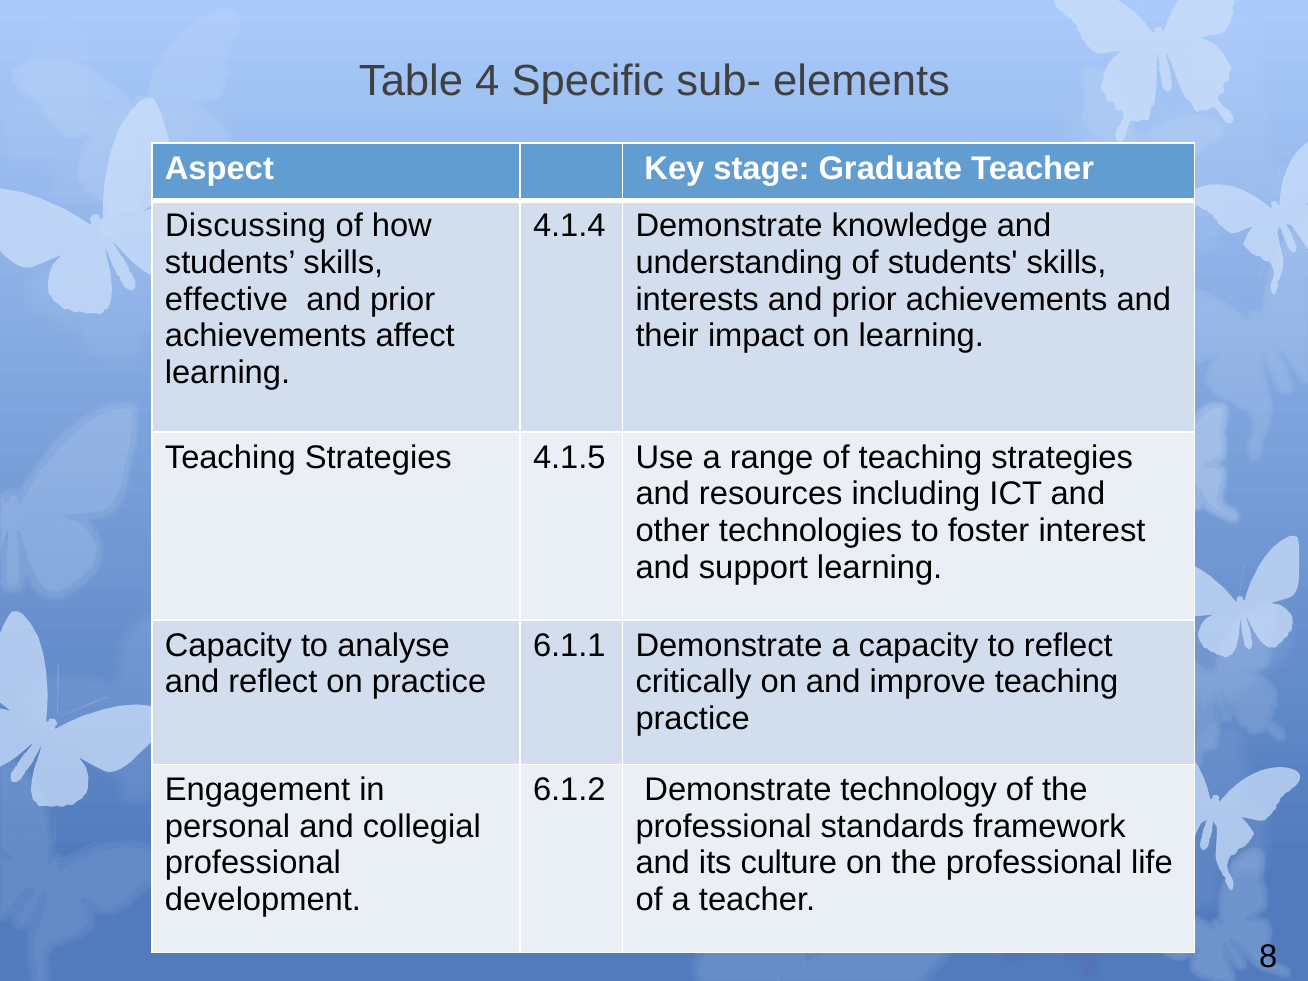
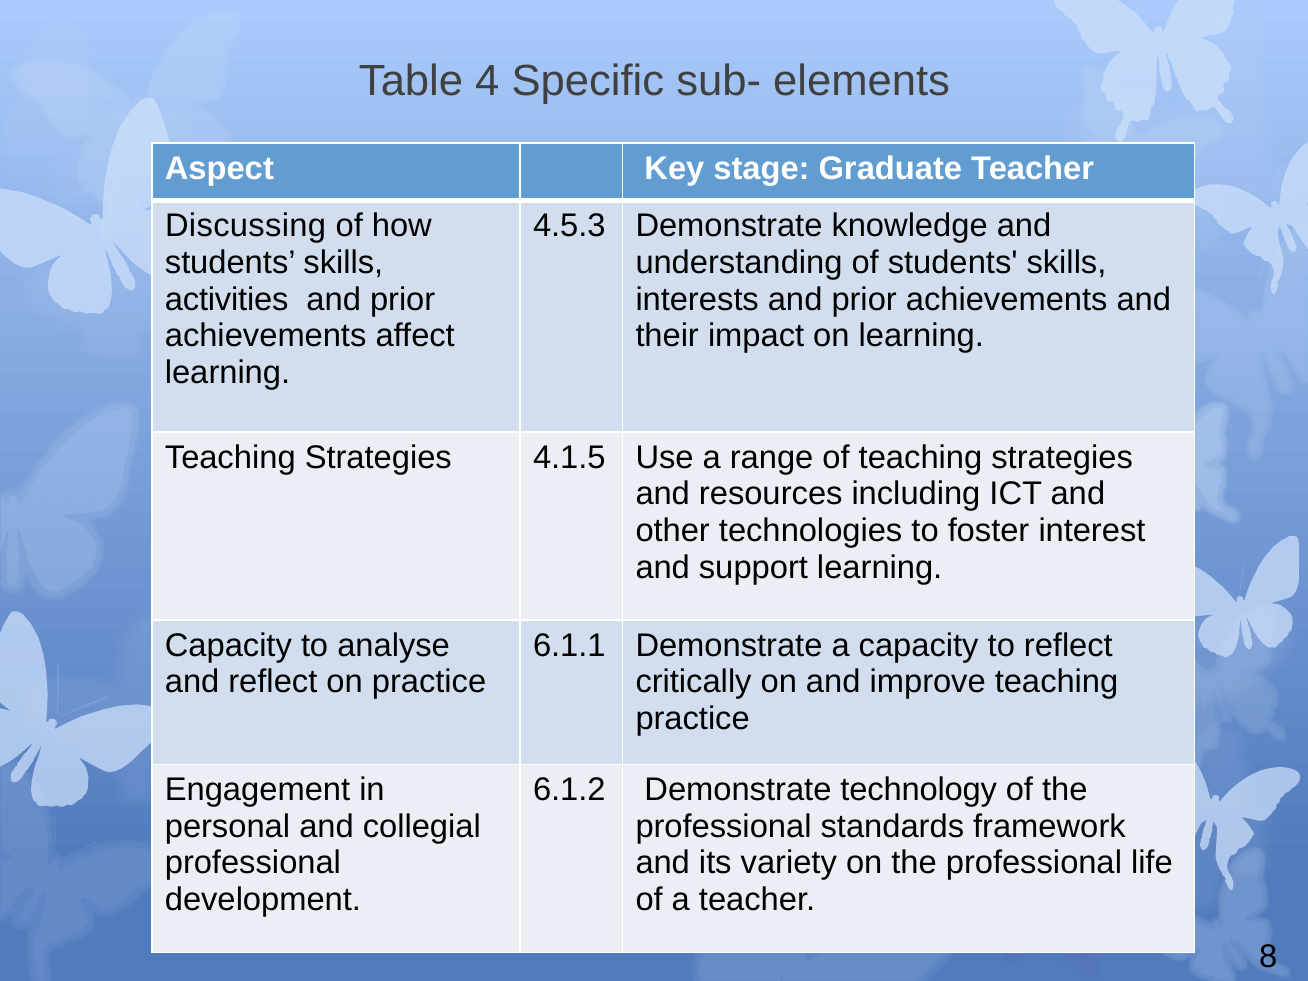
4.1.4: 4.1.4 -> 4.5.3
effective: effective -> activities
culture: culture -> variety
